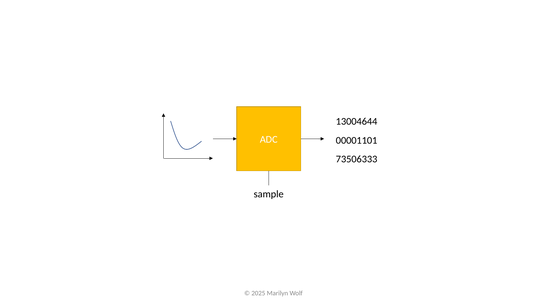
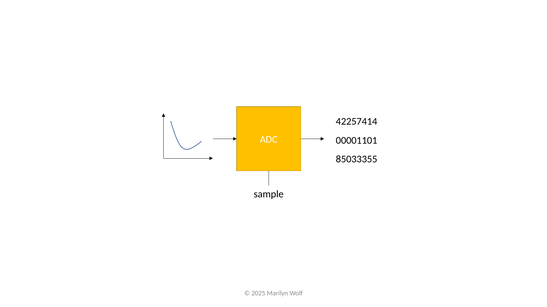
13004644: 13004644 -> 42257414
73506333: 73506333 -> 85033355
